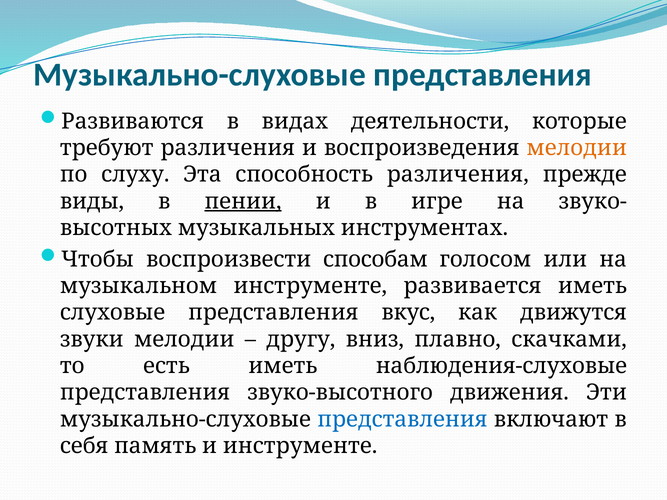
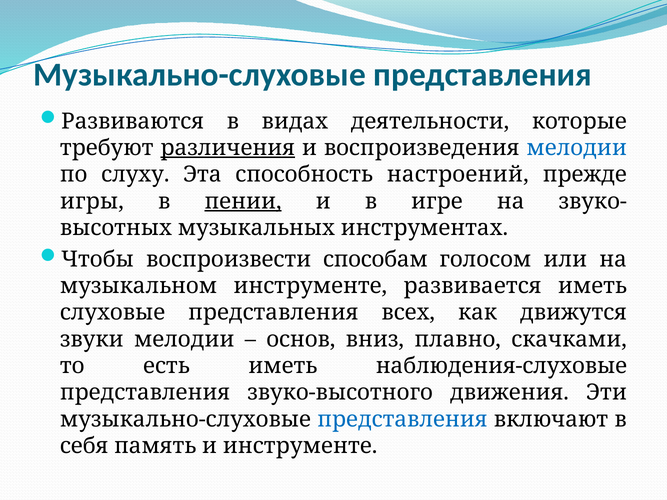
различения at (228, 148) underline: none -> present
мелодии at (577, 148) colour: orange -> blue
способность различения: различения -> настроений
виды: виды -> игры
вкус: вкус -> всех
другу: другу -> основ
